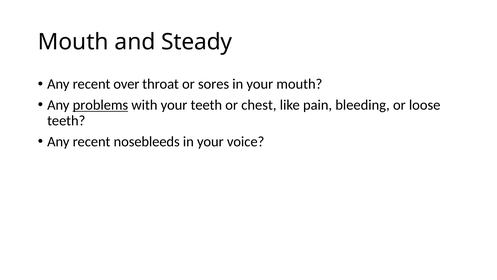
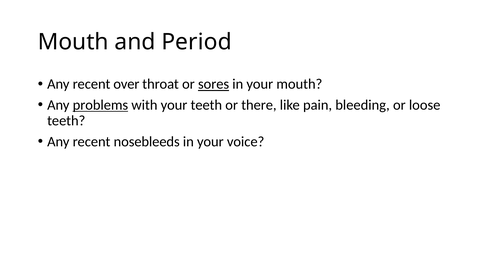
Steady: Steady -> Period
sores underline: none -> present
chest: chest -> there
